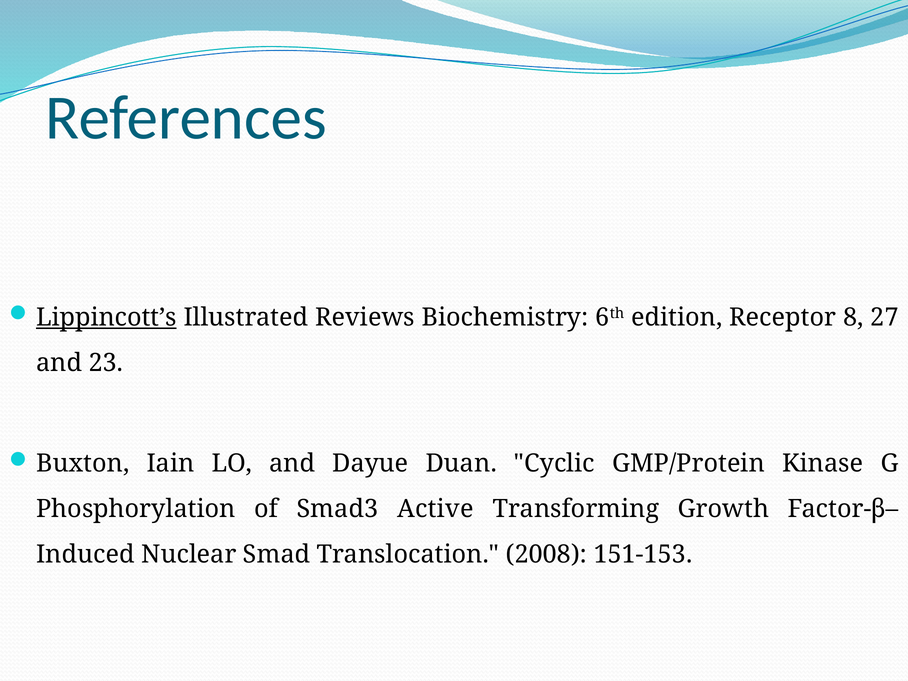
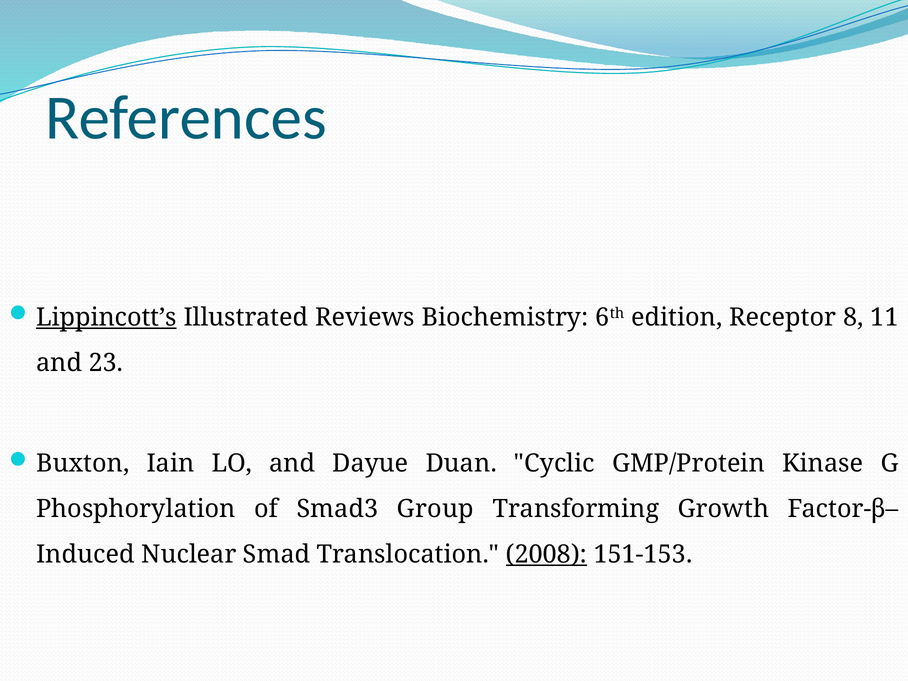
27: 27 -> 11
Active: Active -> Group
2008 underline: none -> present
